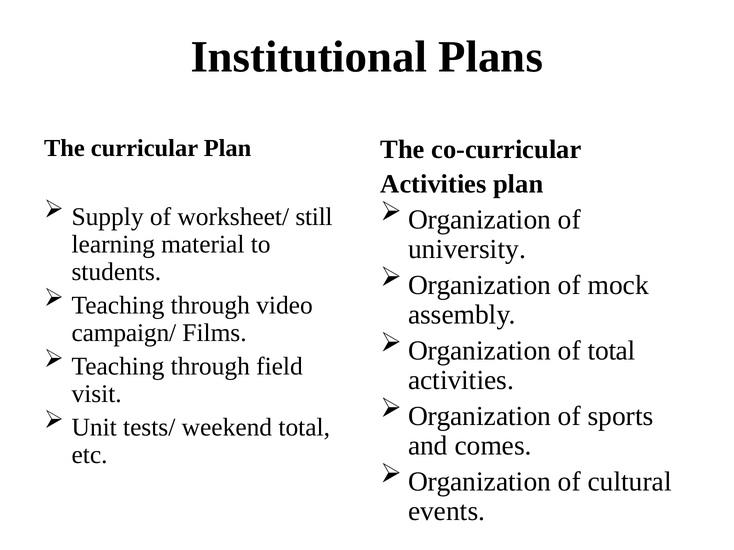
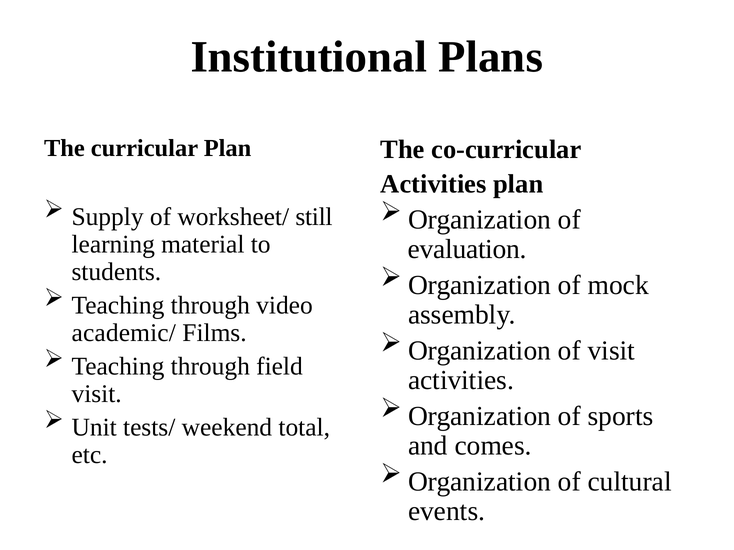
university: university -> evaluation
campaign/: campaign/ -> academic/
of total: total -> visit
